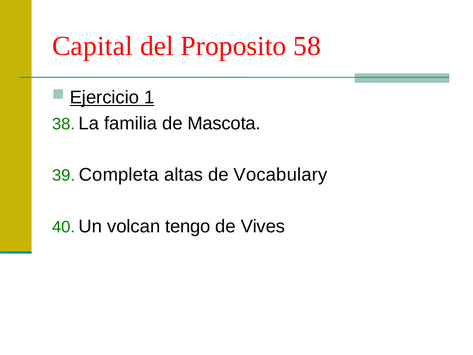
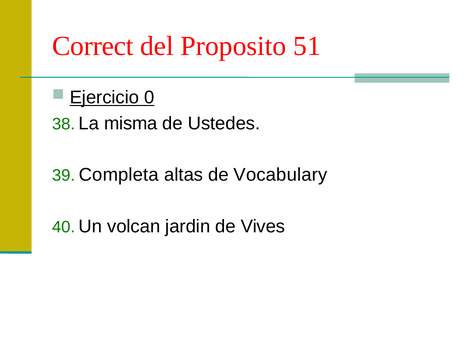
Capital: Capital -> Correct
58: 58 -> 51
1: 1 -> 0
familia: familia -> misma
Mascota: Mascota -> Ustedes
tengo: tengo -> jardin
